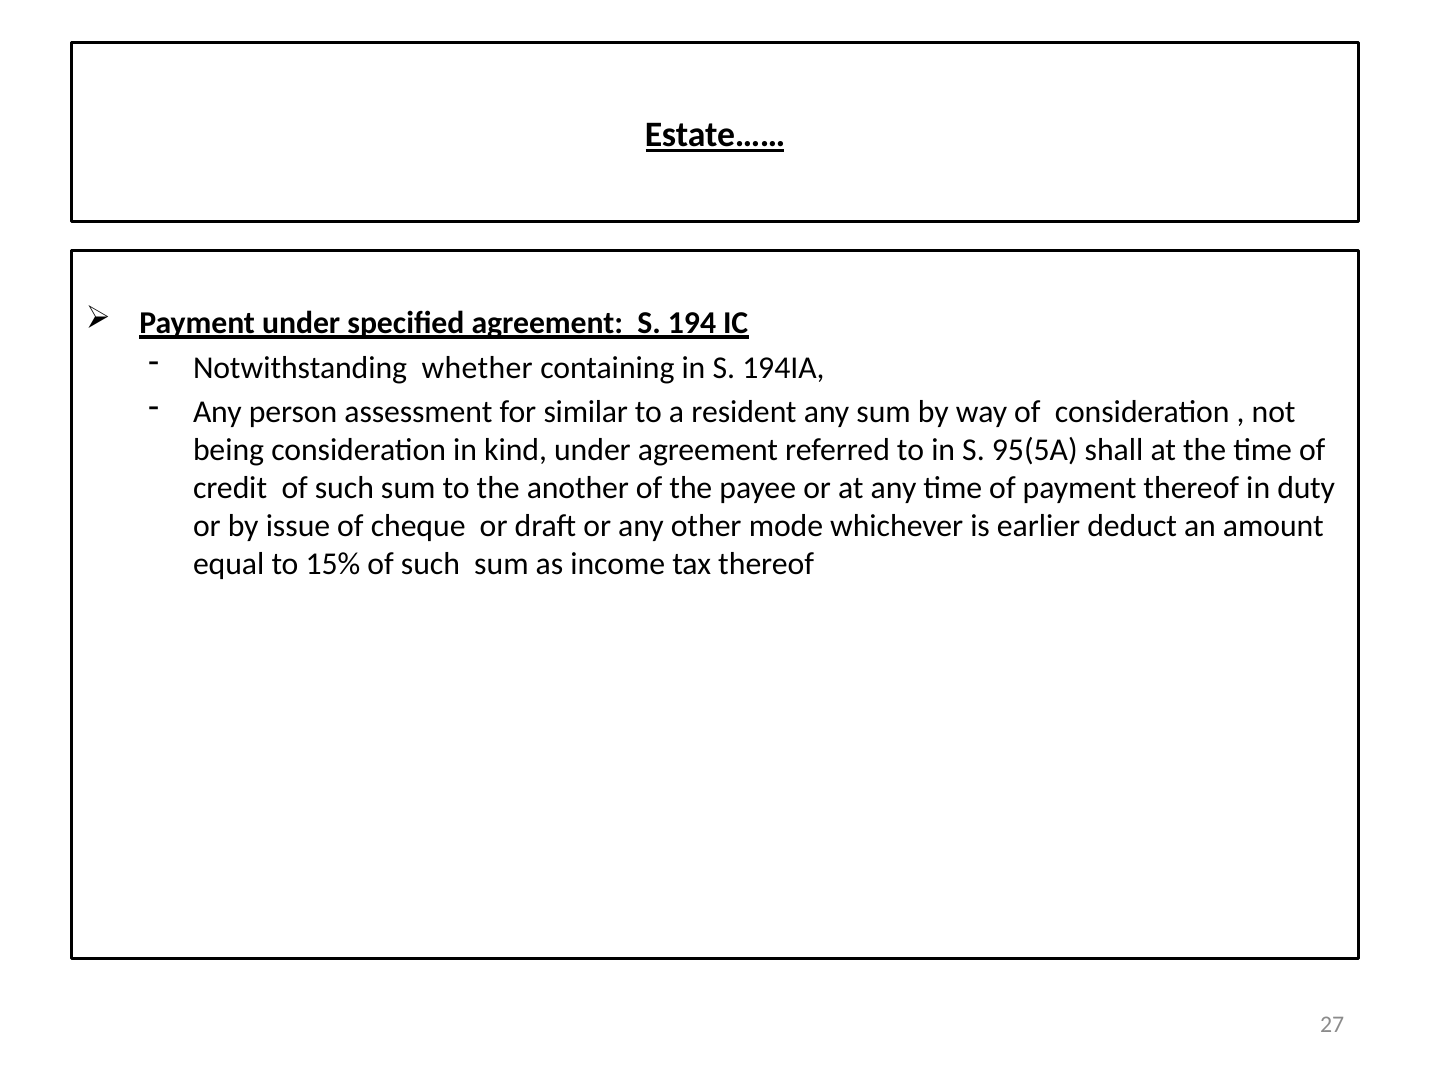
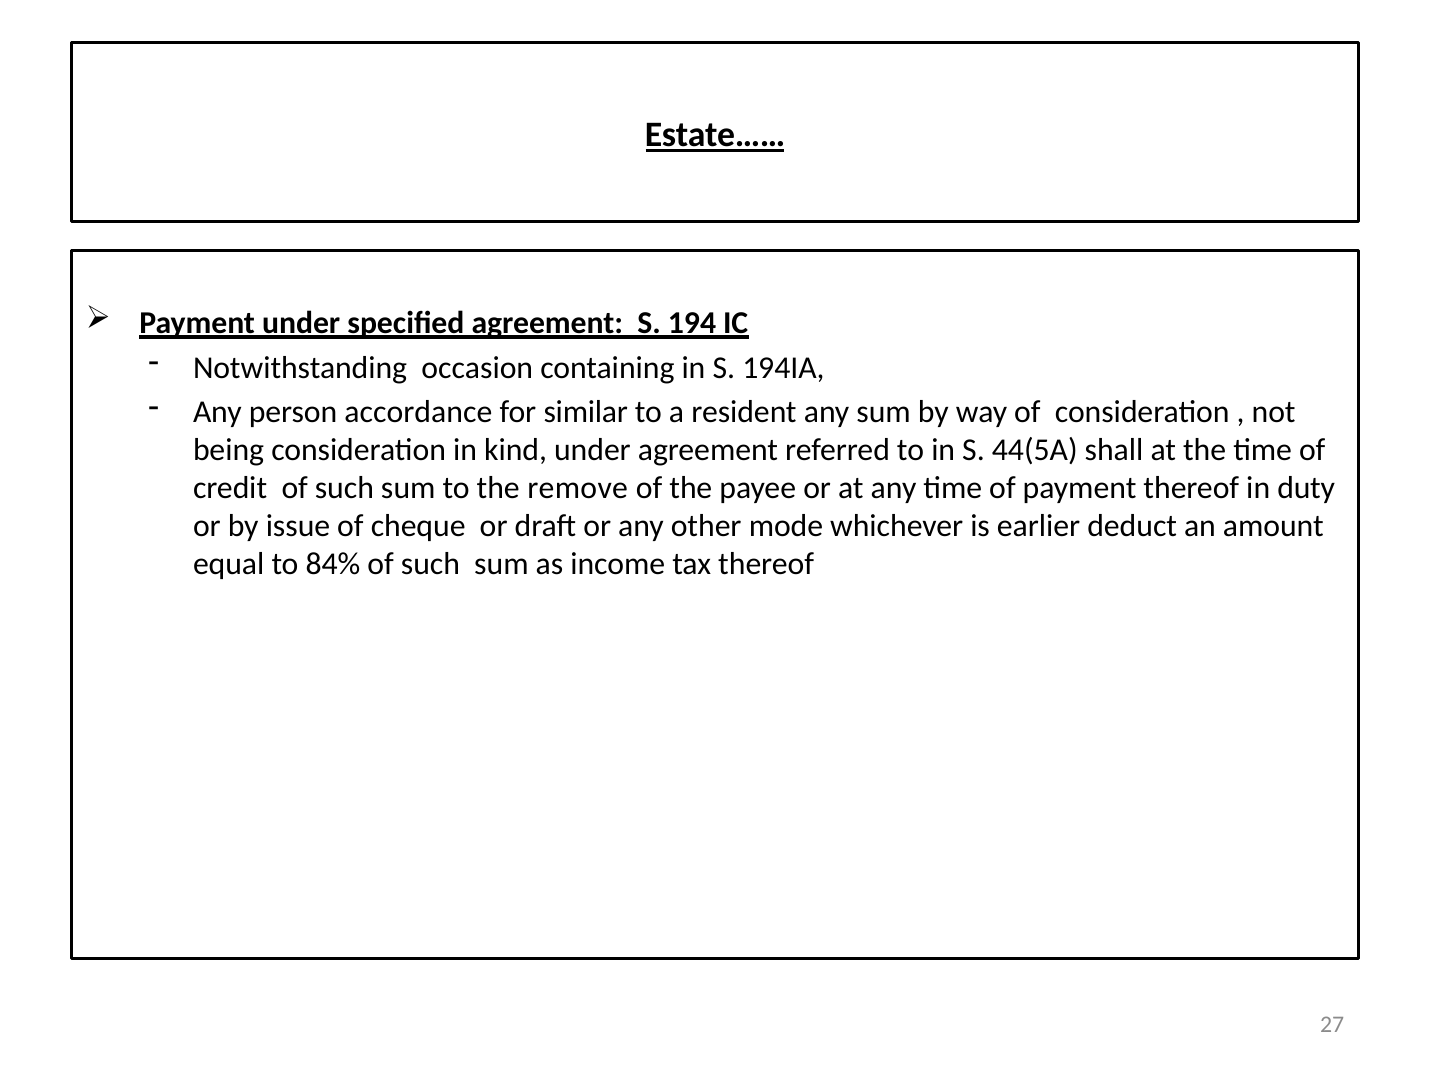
whether: whether -> occasion
assessment: assessment -> accordance
95(5A: 95(5A -> 44(5A
another: another -> remove
15%: 15% -> 84%
